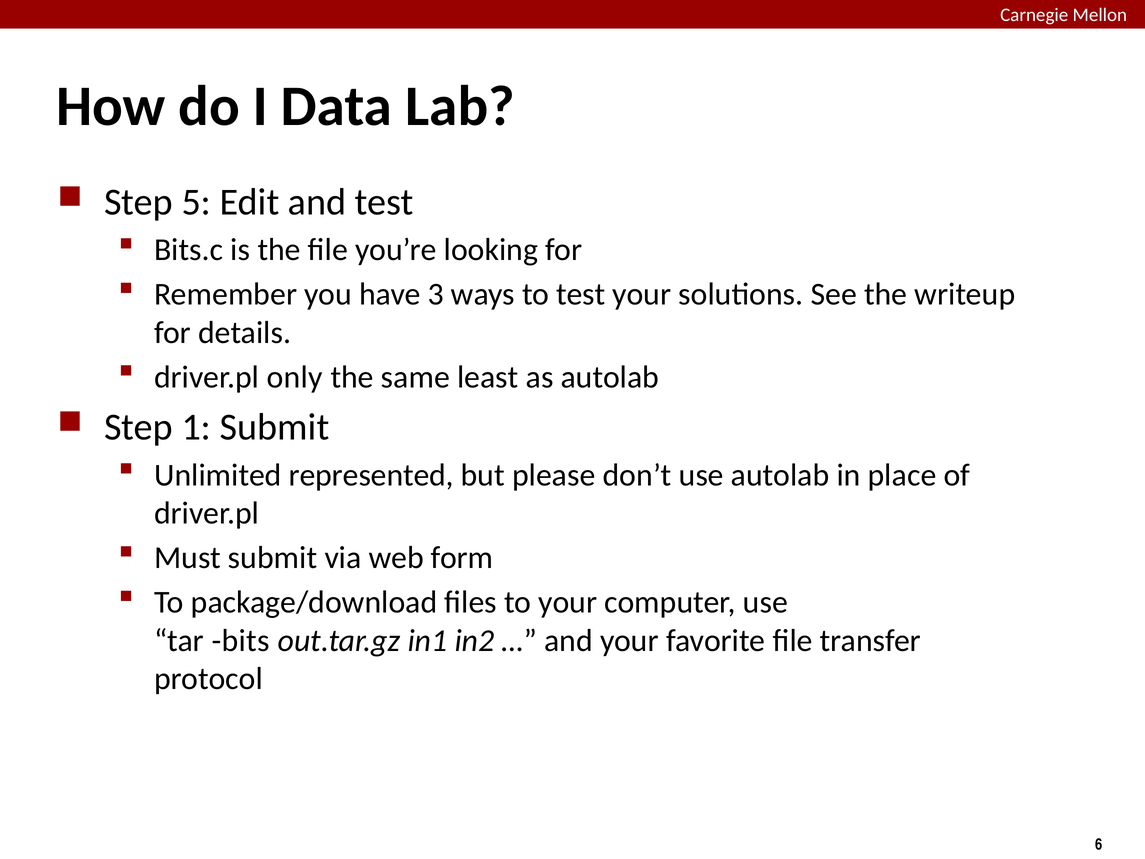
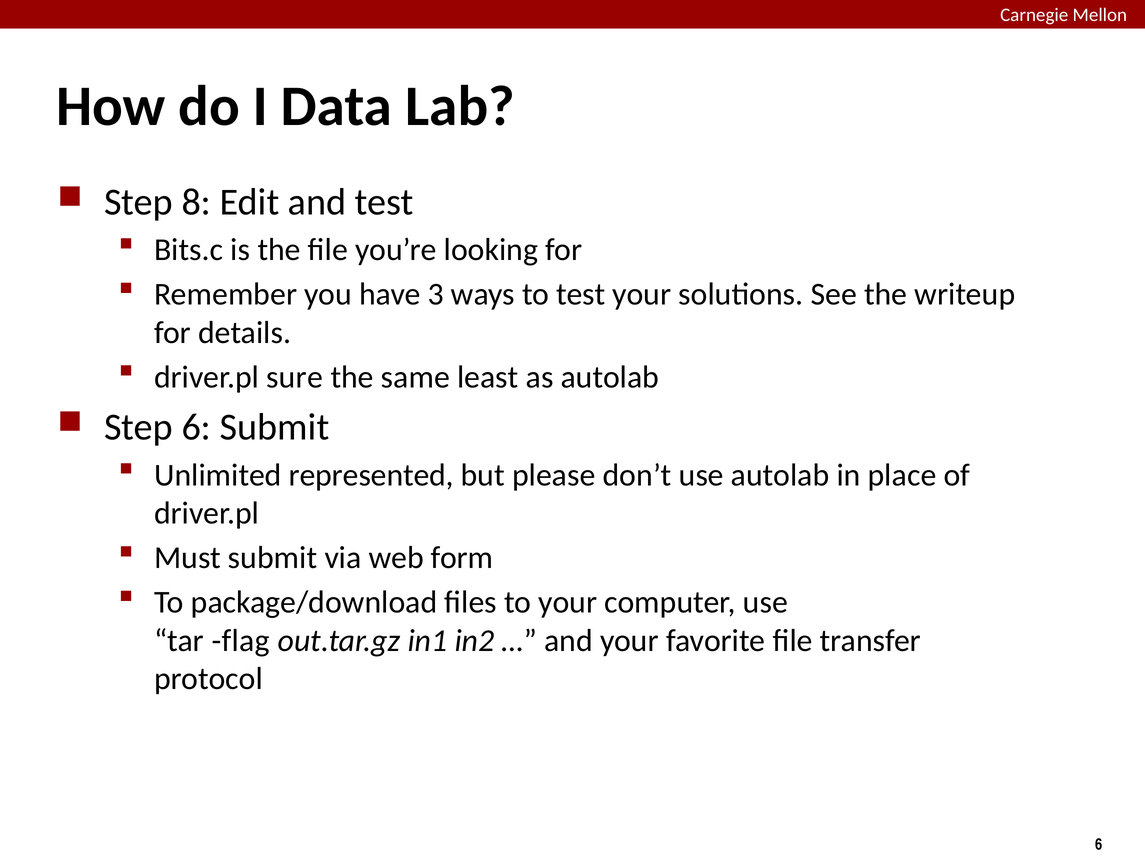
5: 5 -> 8
only: only -> sure
Step 1: 1 -> 6
bits: bits -> flag
